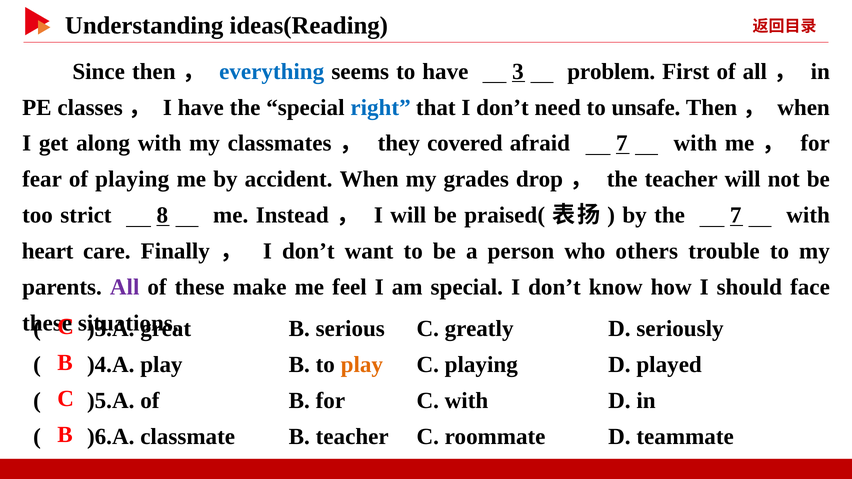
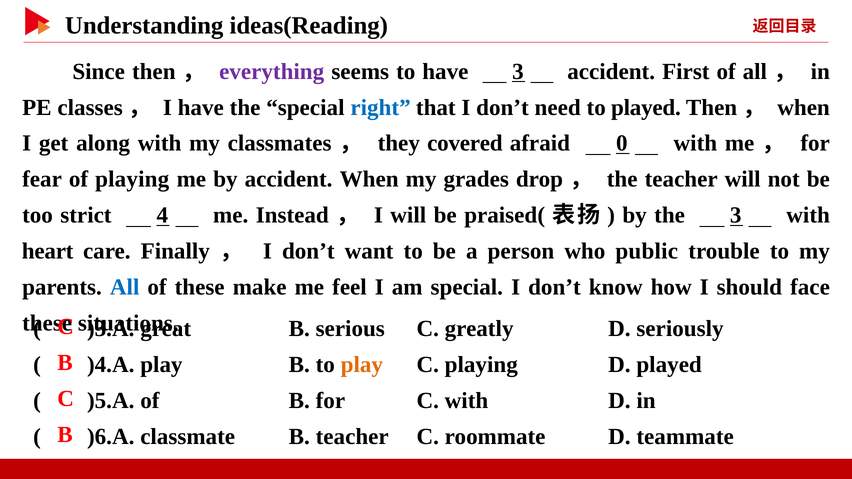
everything colour: blue -> purple
3 problem: problem -> accident
to unsafe: unsafe -> played
afraid 7: 7 -> 0
8: 8 -> 4
the 7: 7 -> 3
others: others -> public
All at (125, 287) colour: purple -> blue
